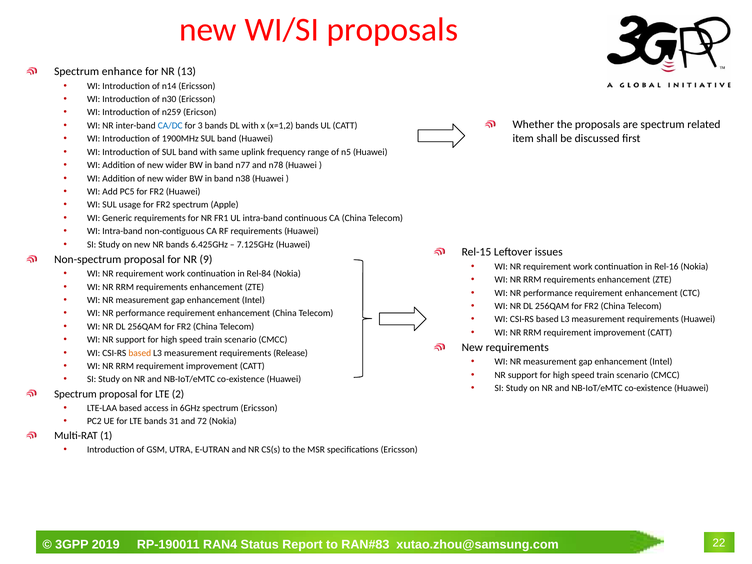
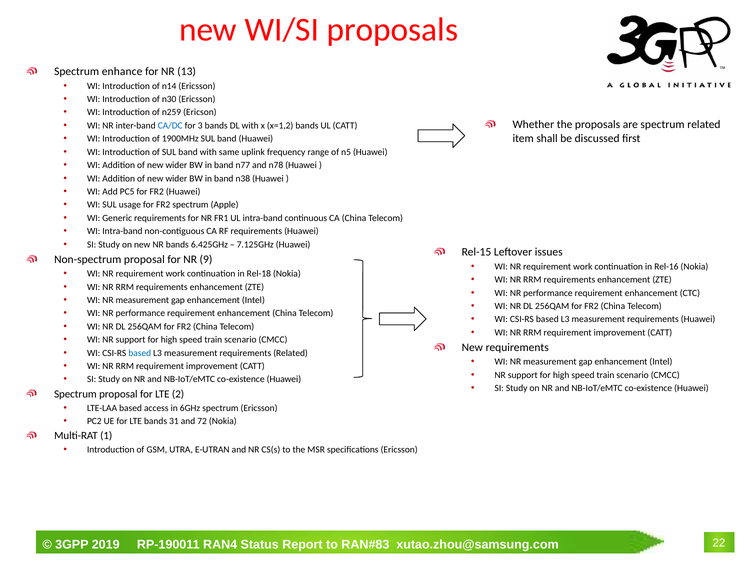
Rel-84: Rel-84 -> Rel-18
based at (140, 353) colour: orange -> blue
requirements Release: Release -> Related
